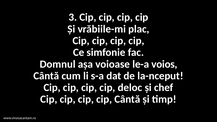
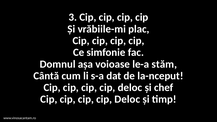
voios: voios -> stăm
Cântă at (127, 99): Cântă -> Deloc
